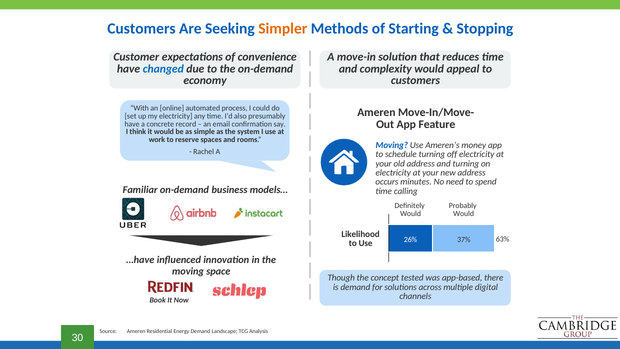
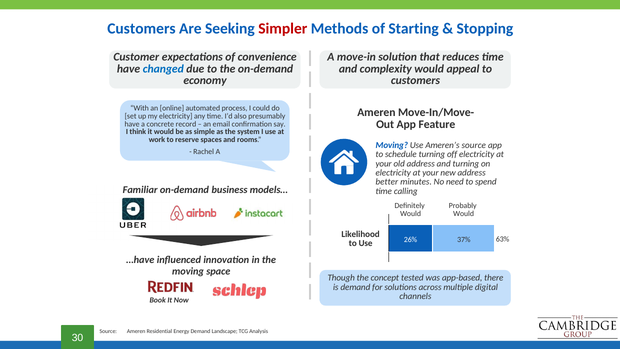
Simpler colour: orange -> red
Ameren’s money: money -> source
occurs: occurs -> better
